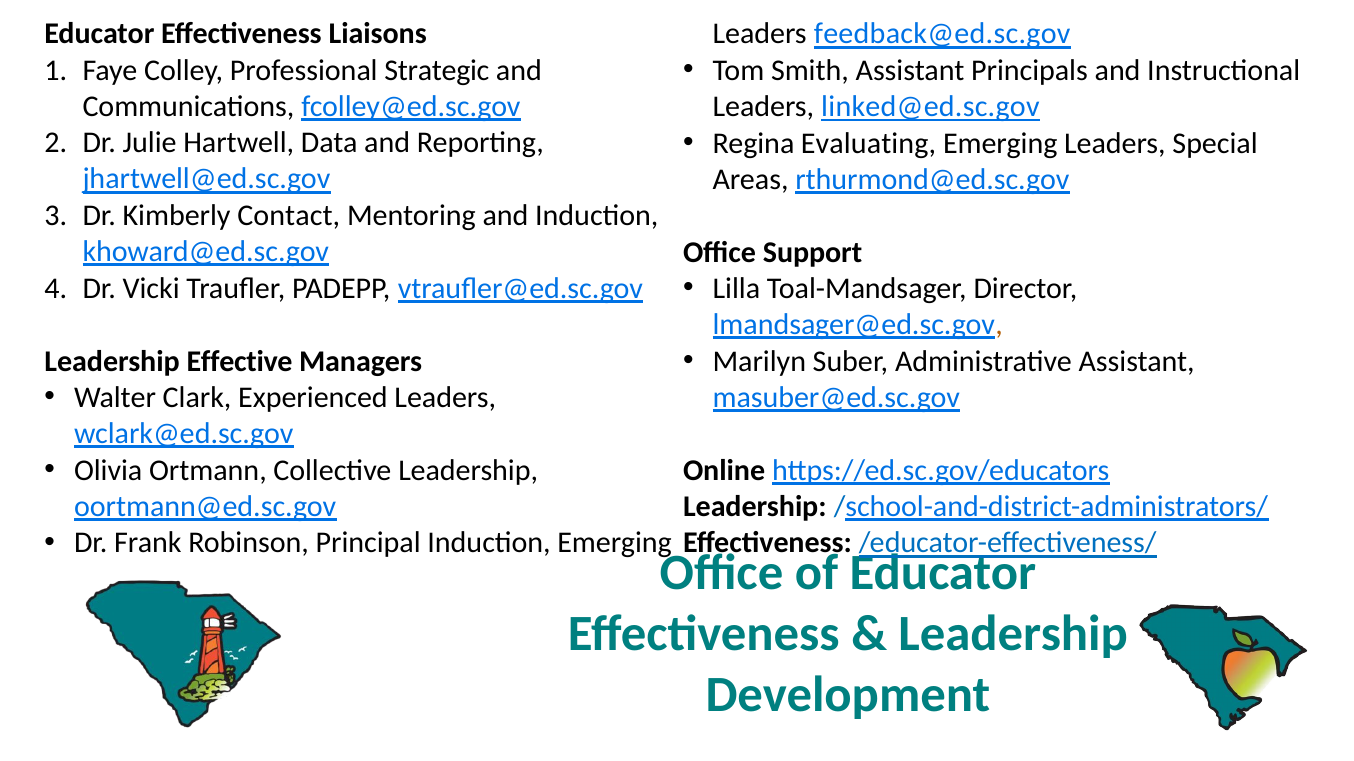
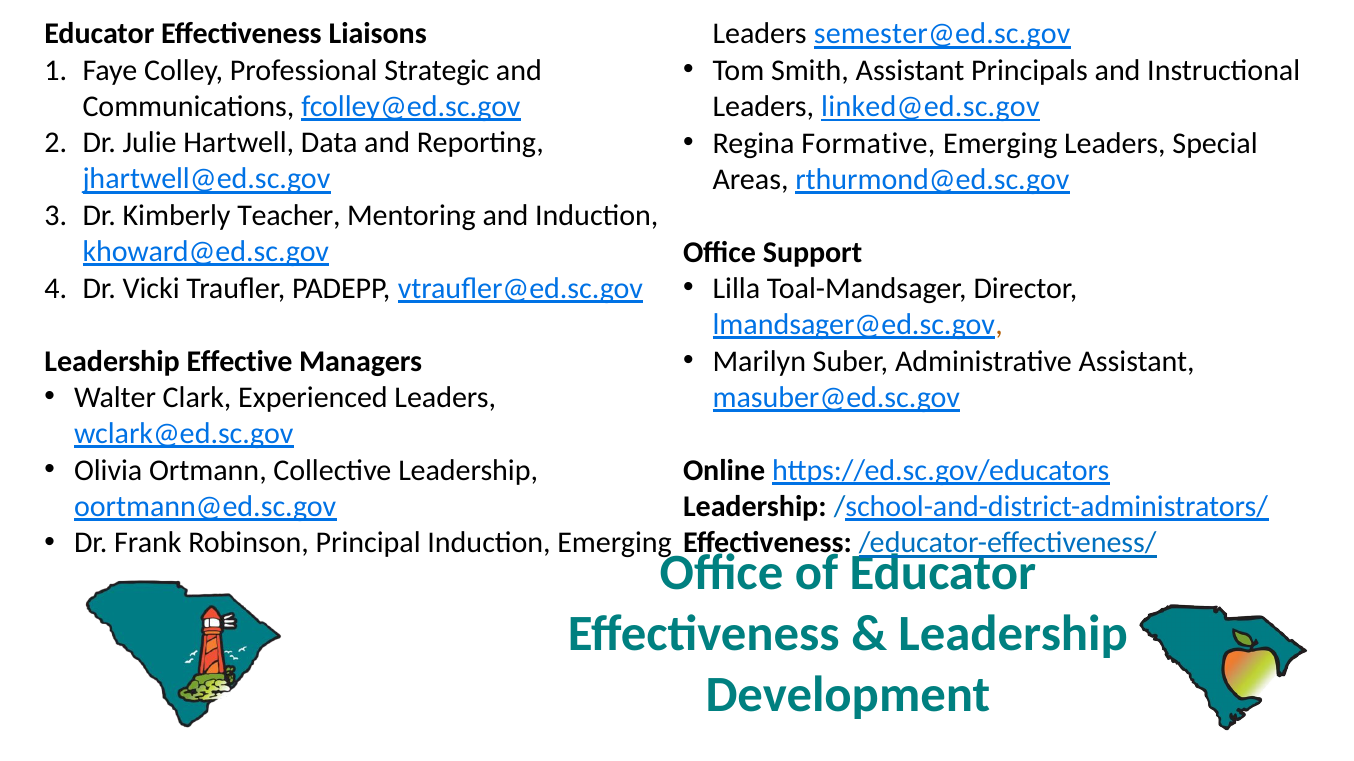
feedback@ed.sc.gov: feedback@ed.sc.gov -> semester@ed.sc.gov
Evaluating: Evaluating -> Formative
Contact: Contact -> Teacher
